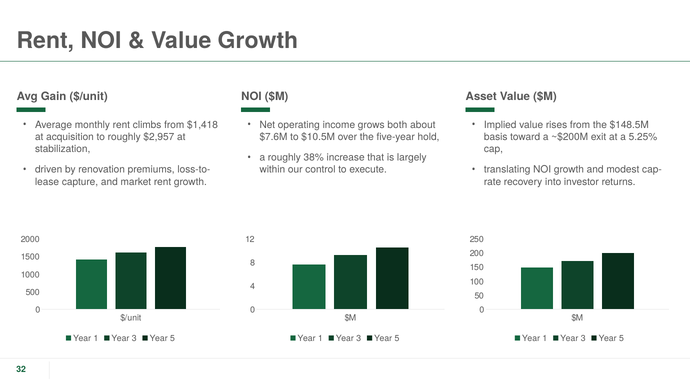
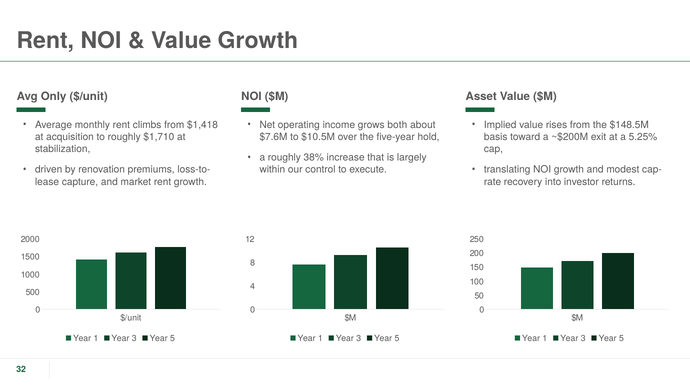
Gain: Gain -> Only
$2,957: $2,957 -> $1,710
